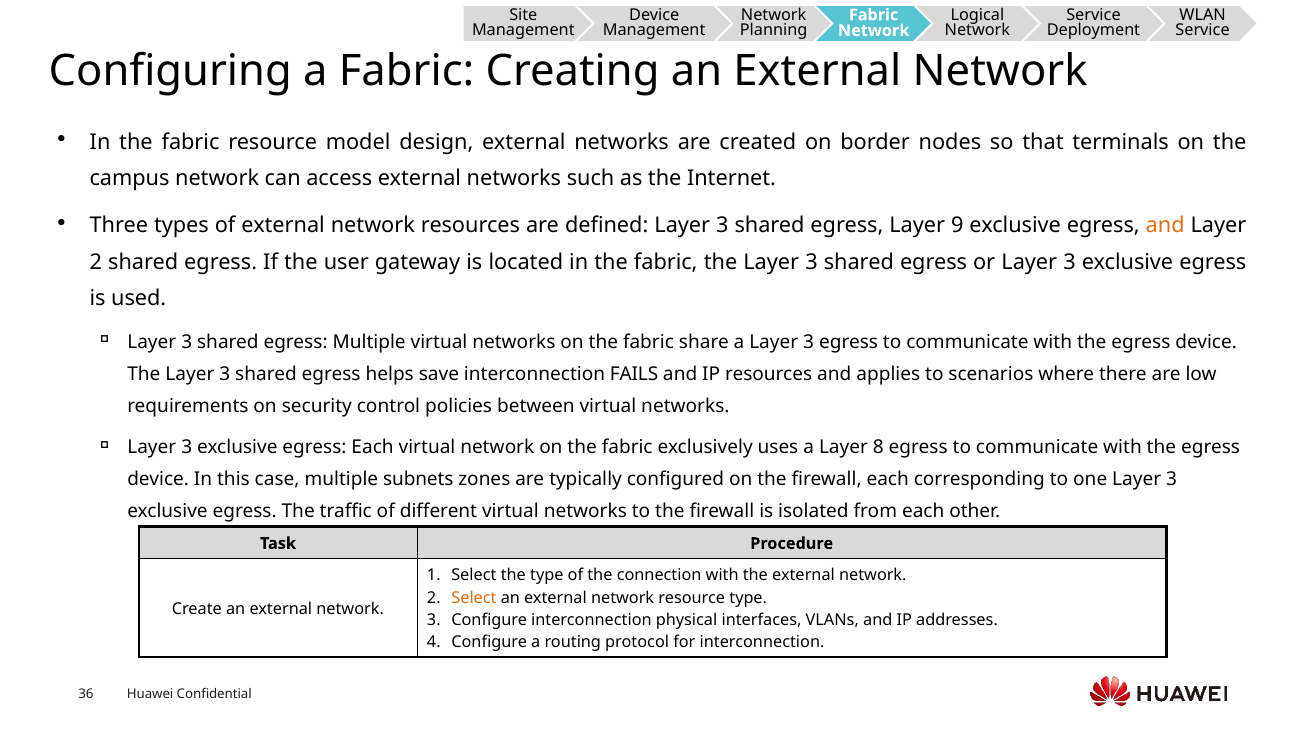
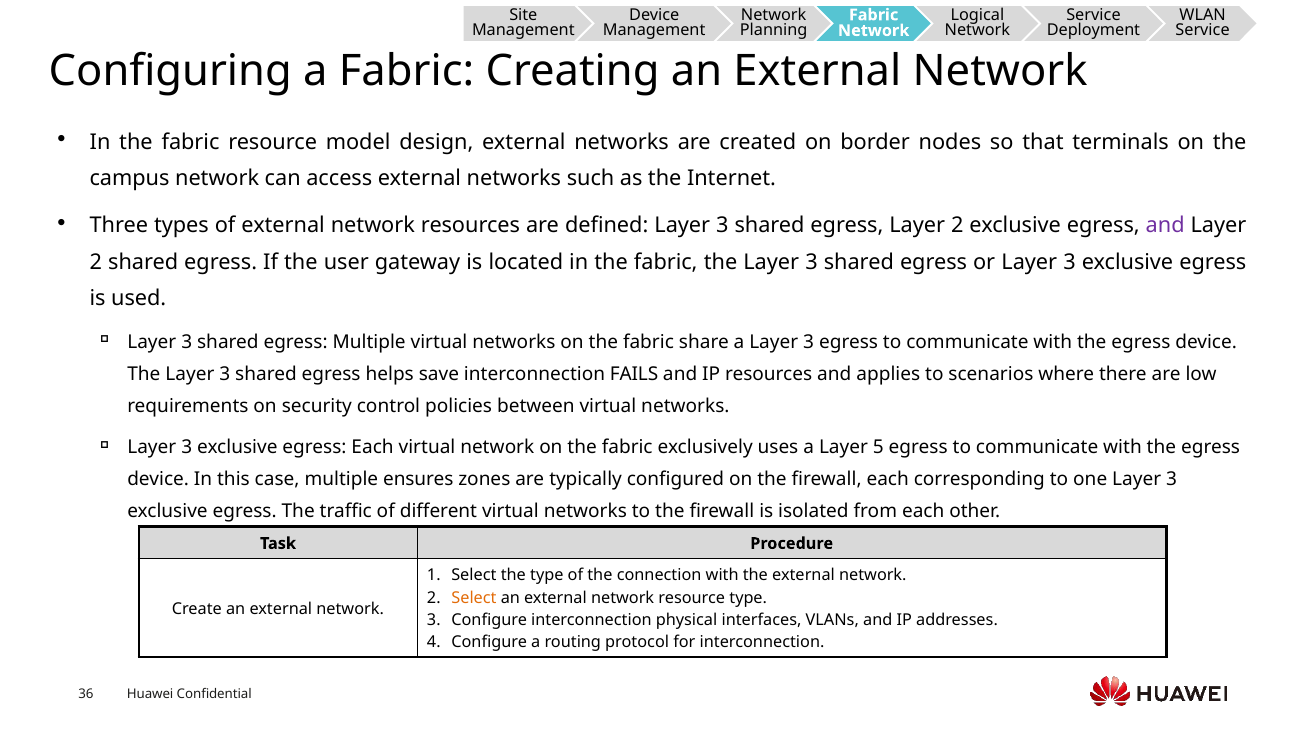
egress Layer 9: 9 -> 2
and at (1165, 225) colour: orange -> purple
8: 8 -> 5
subnets: subnets -> ensures
